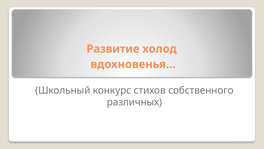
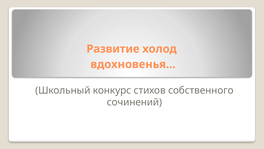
различных: различных -> сочинений
